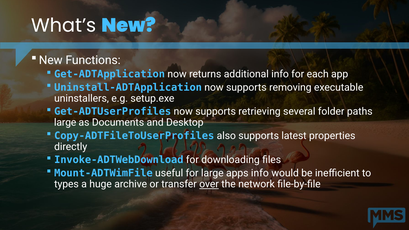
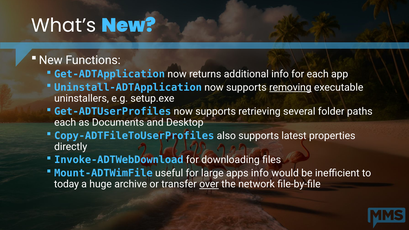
removing underline: none -> present
large at (65, 123): large -> each
types: types -> today
